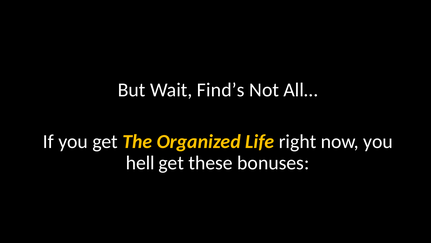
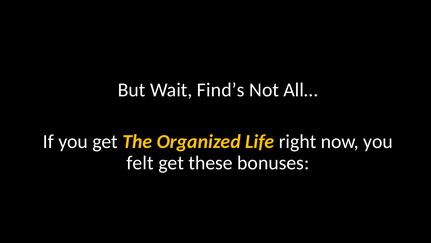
hell: hell -> felt
